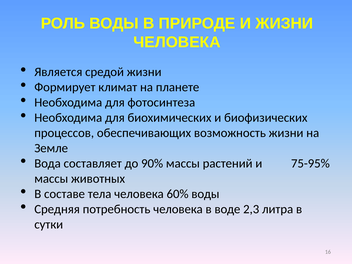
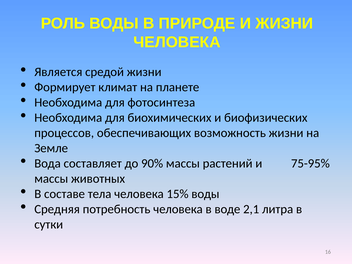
60%: 60% -> 15%
2,3: 2,3 -> 2,1
